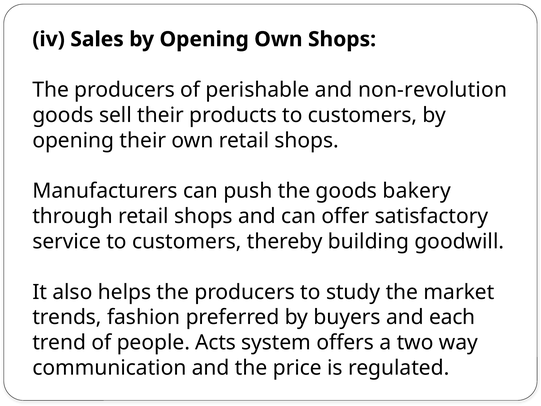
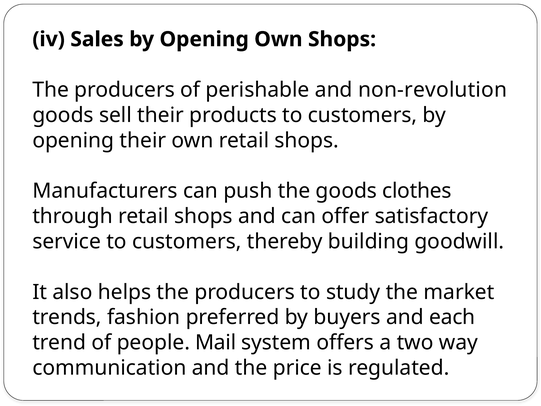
bakery: bakery -> clothes
Acts: Acts -> Mail
